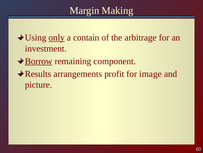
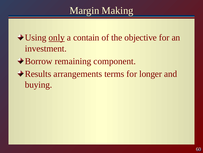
arbitrage: arbitrage -> objective
Borrow underline: present -> none
profit: profit -> terms
image: image -> longer
picture: picture -> buying
